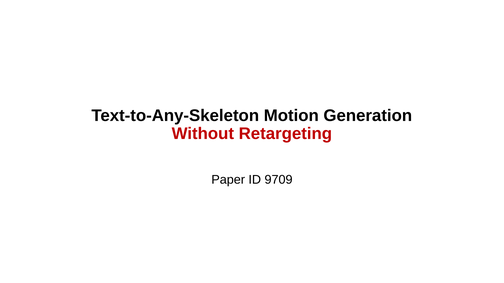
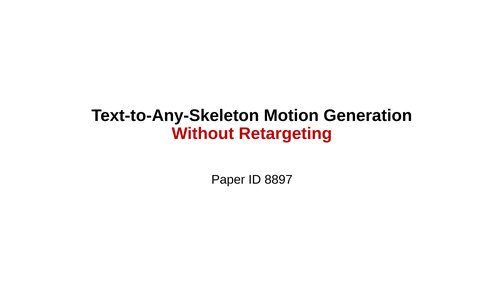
9709: 9709 -> 8897
